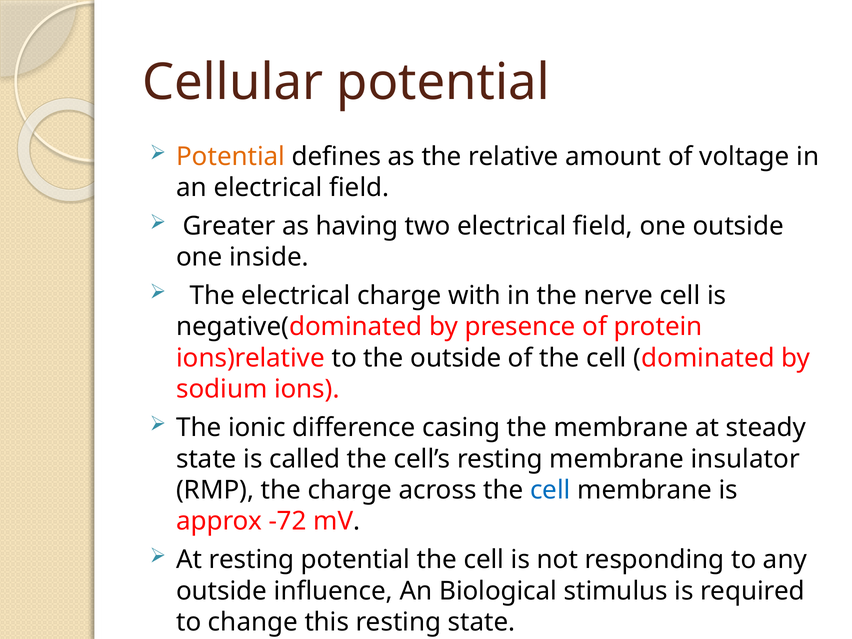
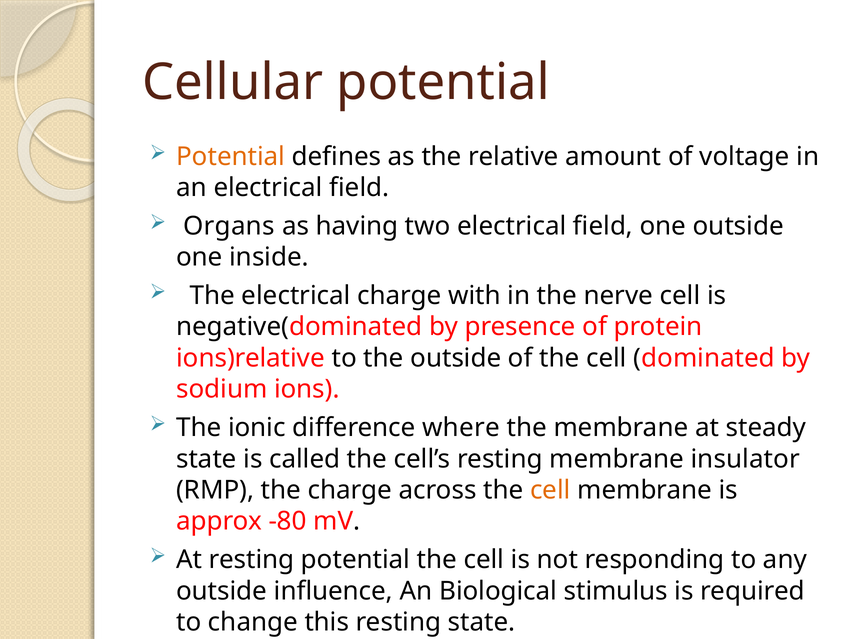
Greater: Greater -> Organs
casing: casing -> where
cell at (550, 490) colour: blue -> orange
-72: -72 -> -80
